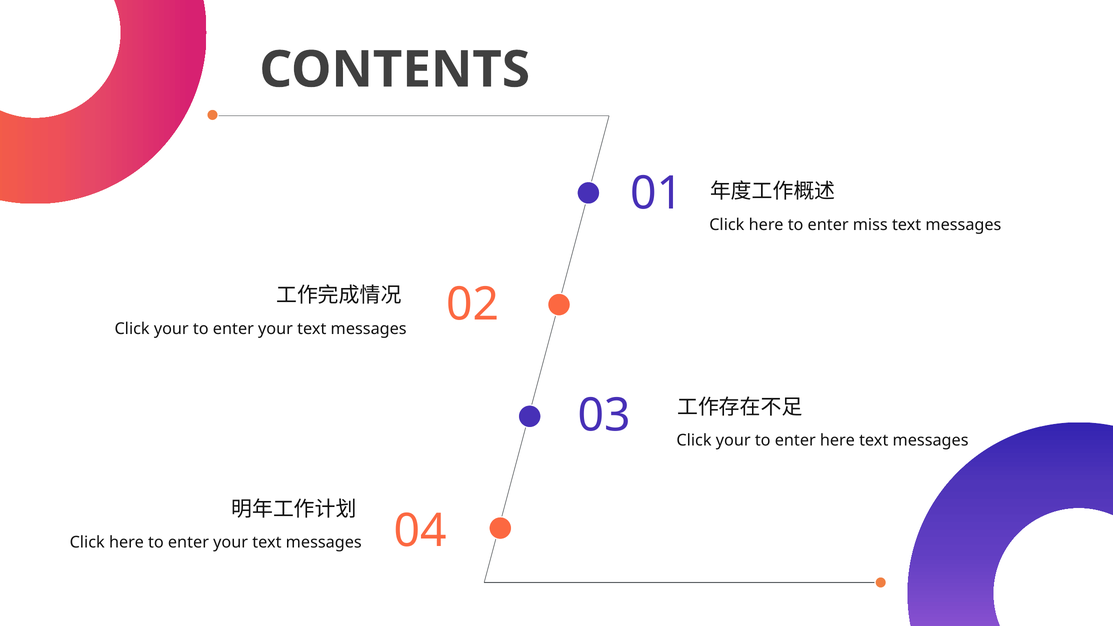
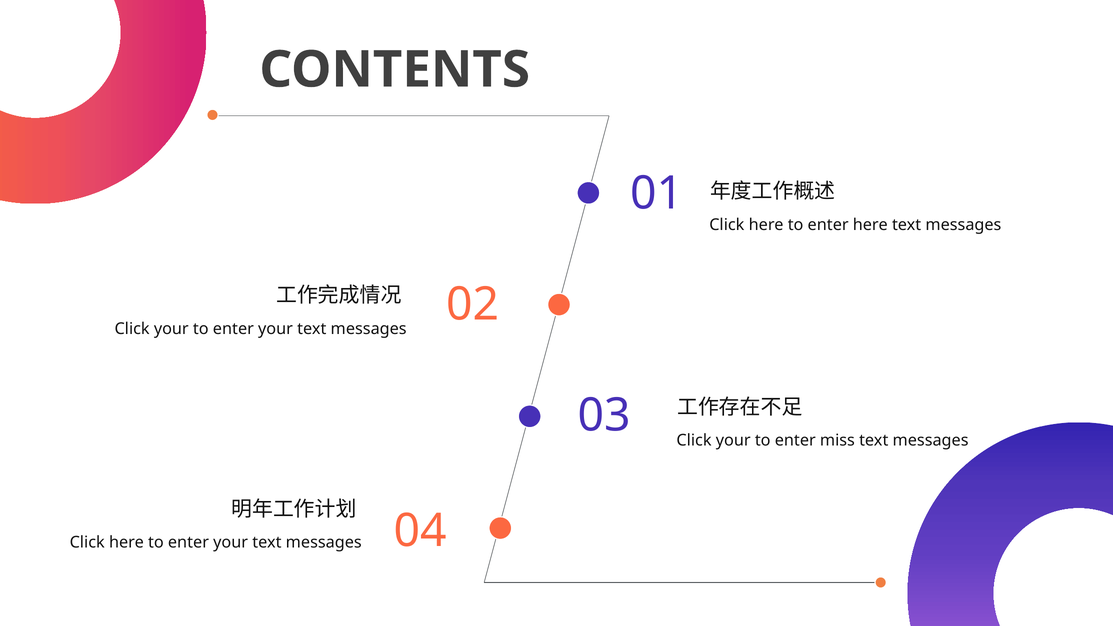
enter miss: miss -> here
enter here: here -> miss
